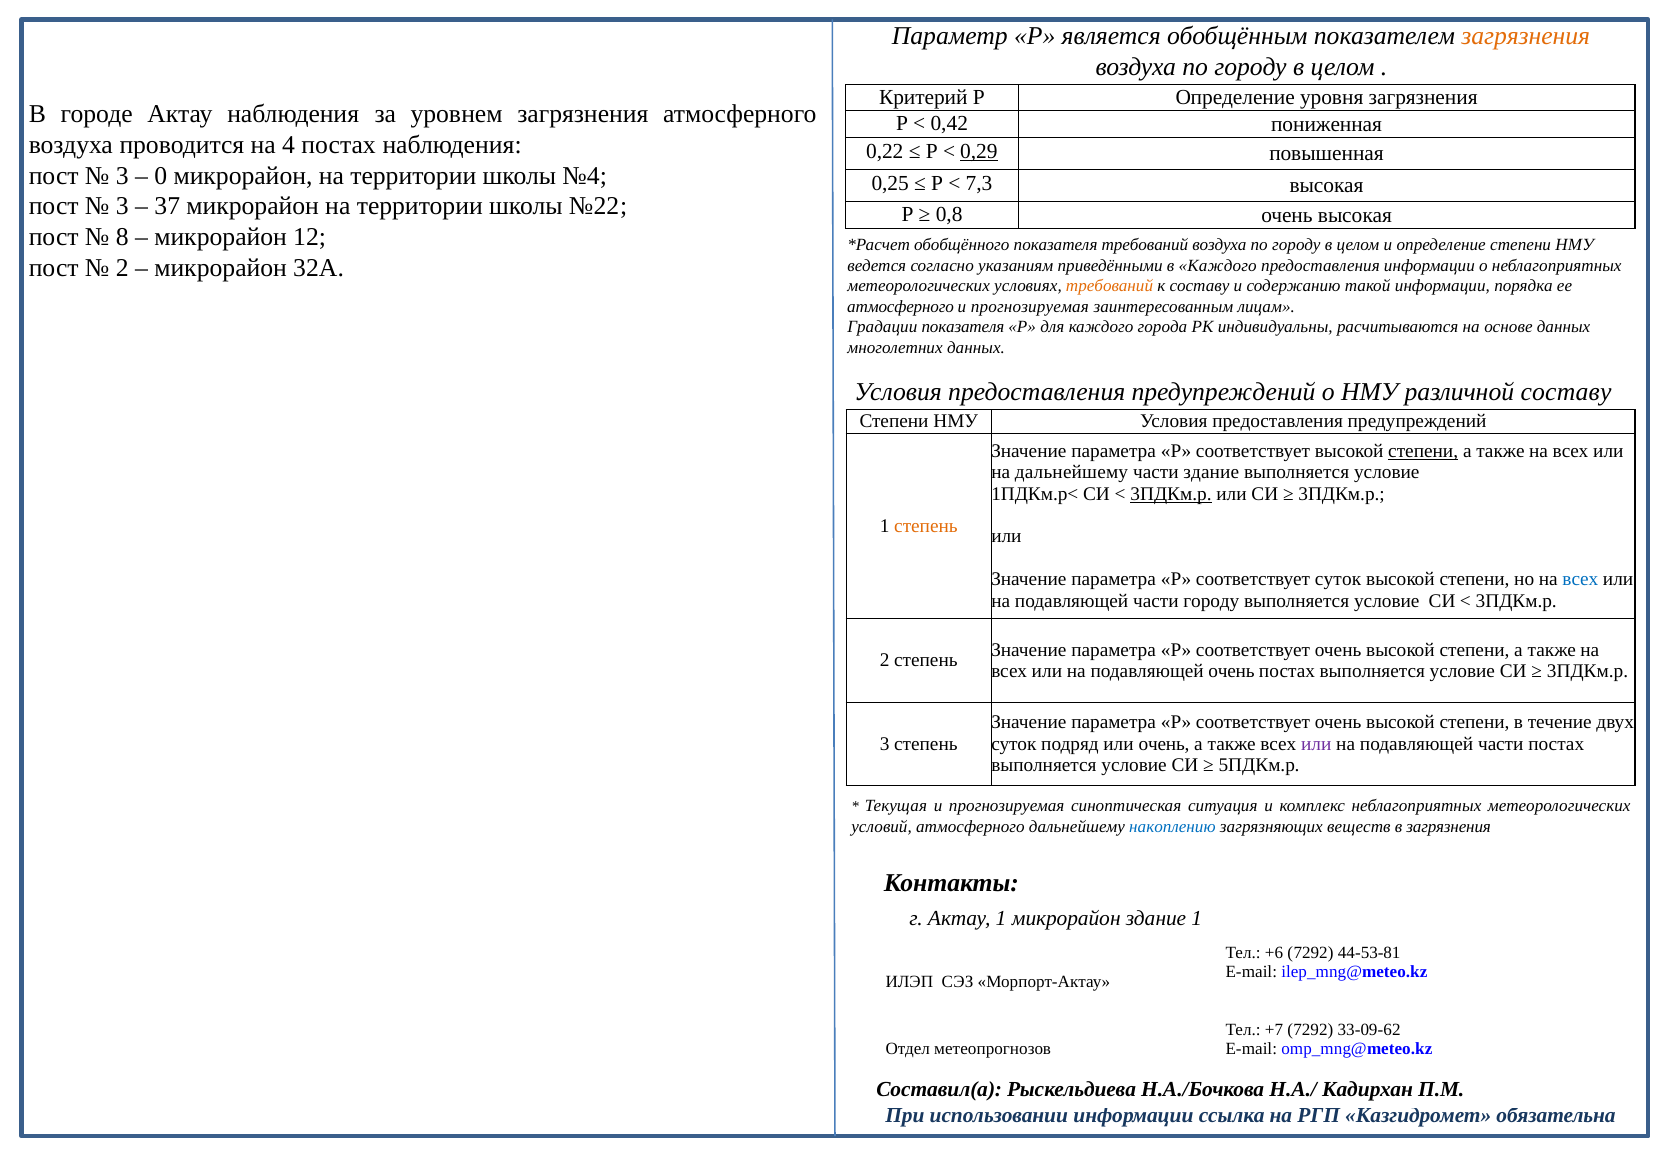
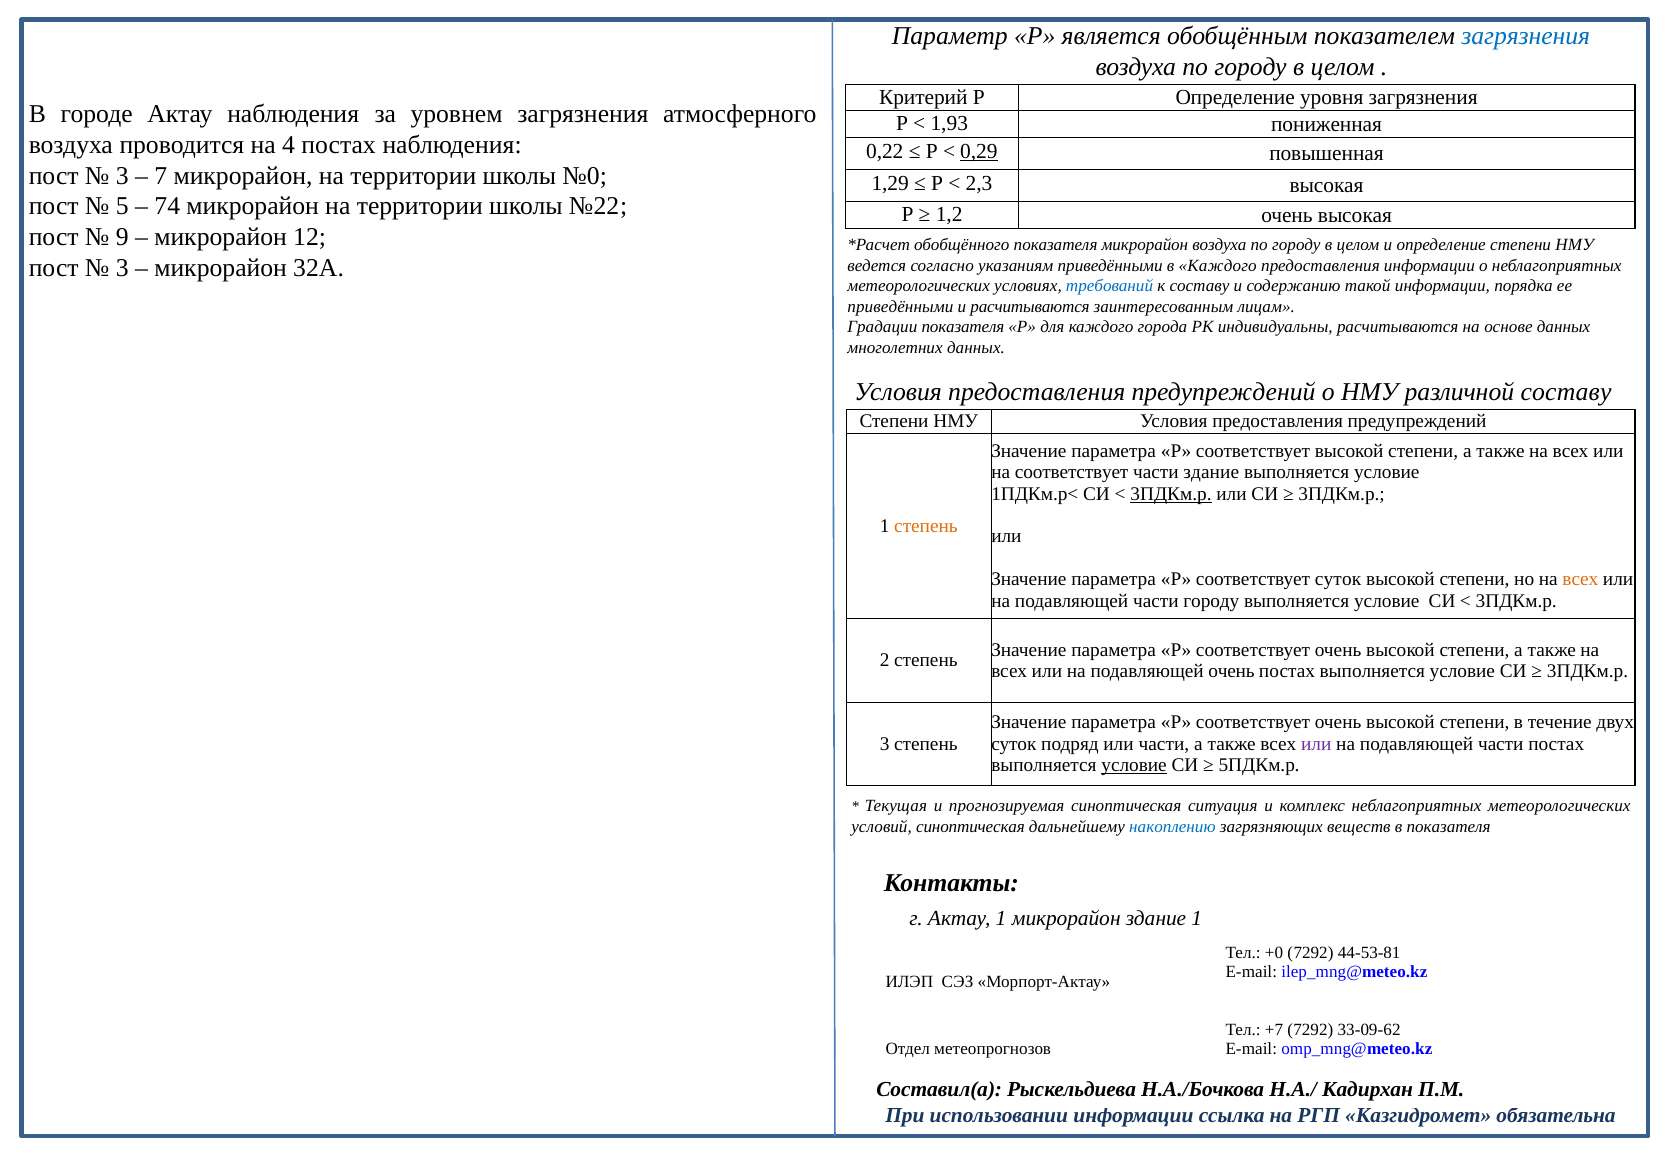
загрязнения at (1526, 36) colour: orange -> blue
0,42: 0,42 -> 1,93
0: 0 -> 7
№4: №4 -> №0
0,25: 0,25 -> 1,29
7,3: 7,3 -> 2,3
3 at (122, 206): 3 -> 5
37: 37 -> 74
0,8: 0,8 -> 1,2
8: 8 -> 9
показателя требований: требований -> микрорайон
2 at (122, 268): 2 -> 3
требований at (1110, 286) colour: orange -> blue
атмосферного at (901, 307): атмосферного -> приведёнными
прогнозируемая at (1030, 307): прогнозируемая -> расчитываются
степени at (1423, 451) underline: present -> none
на дальнейшему: дальнейшему -> соответствует
всех at (1580, 579) colour: blue -> orange
или очень: очень -> части
условие at (1134, 765) underline: none -> present
условий атмосферного: атмосферного -> синоптическая
в загрязнения: загрязнения -> показателя
+6: +6 -> +0
